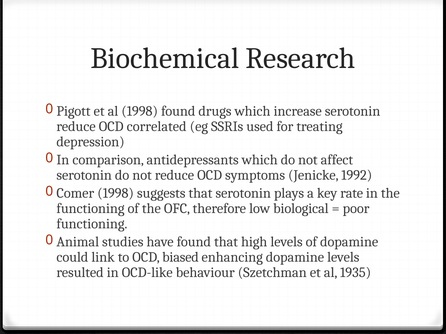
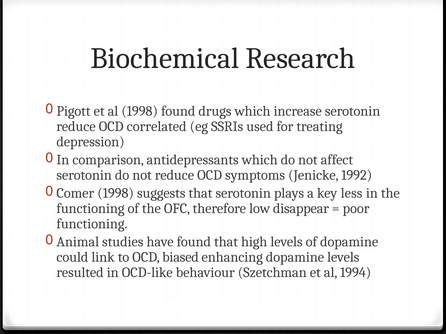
rate: rate -> less
biological: biological -> disappear
1935: 1935 -> 1994
